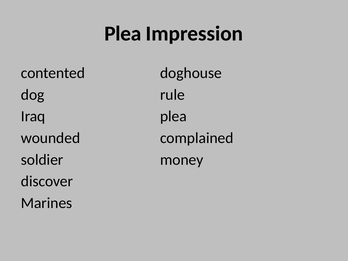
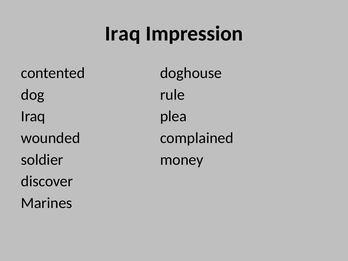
Plea at (123, 34): Plea -> Iraq
